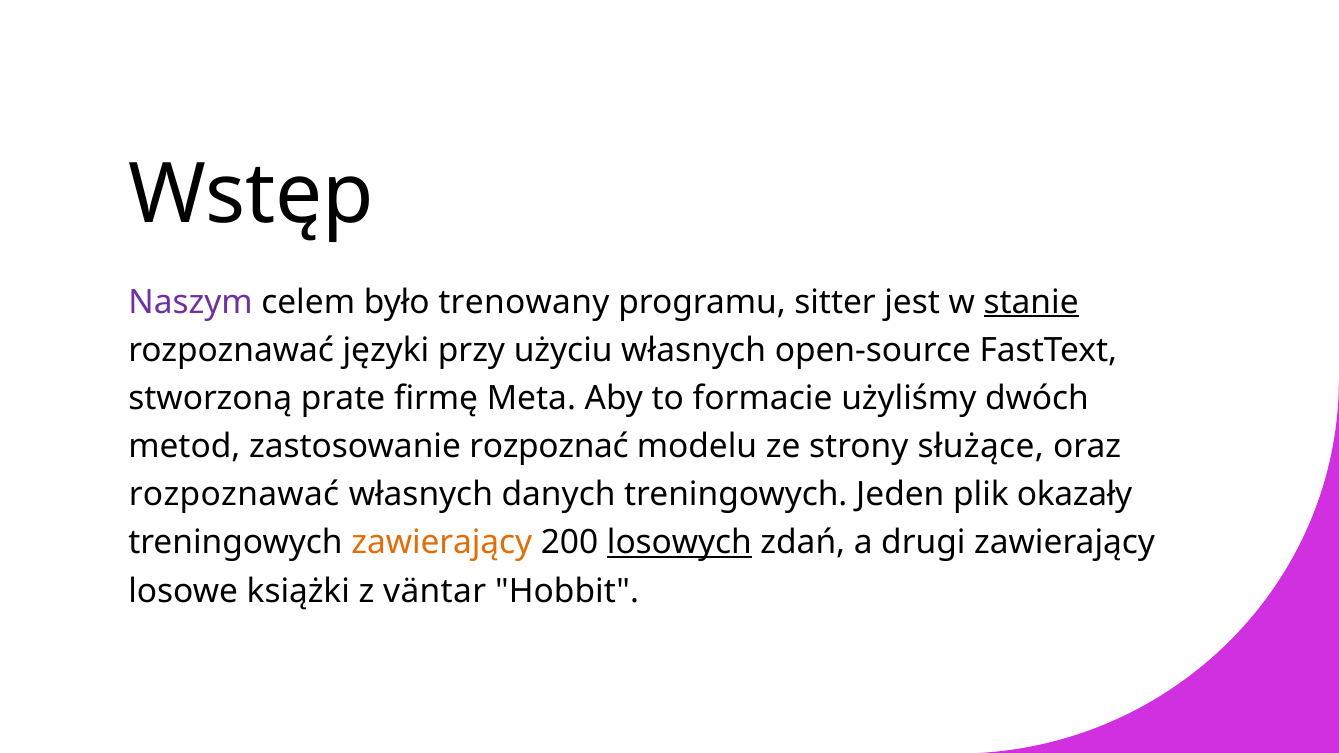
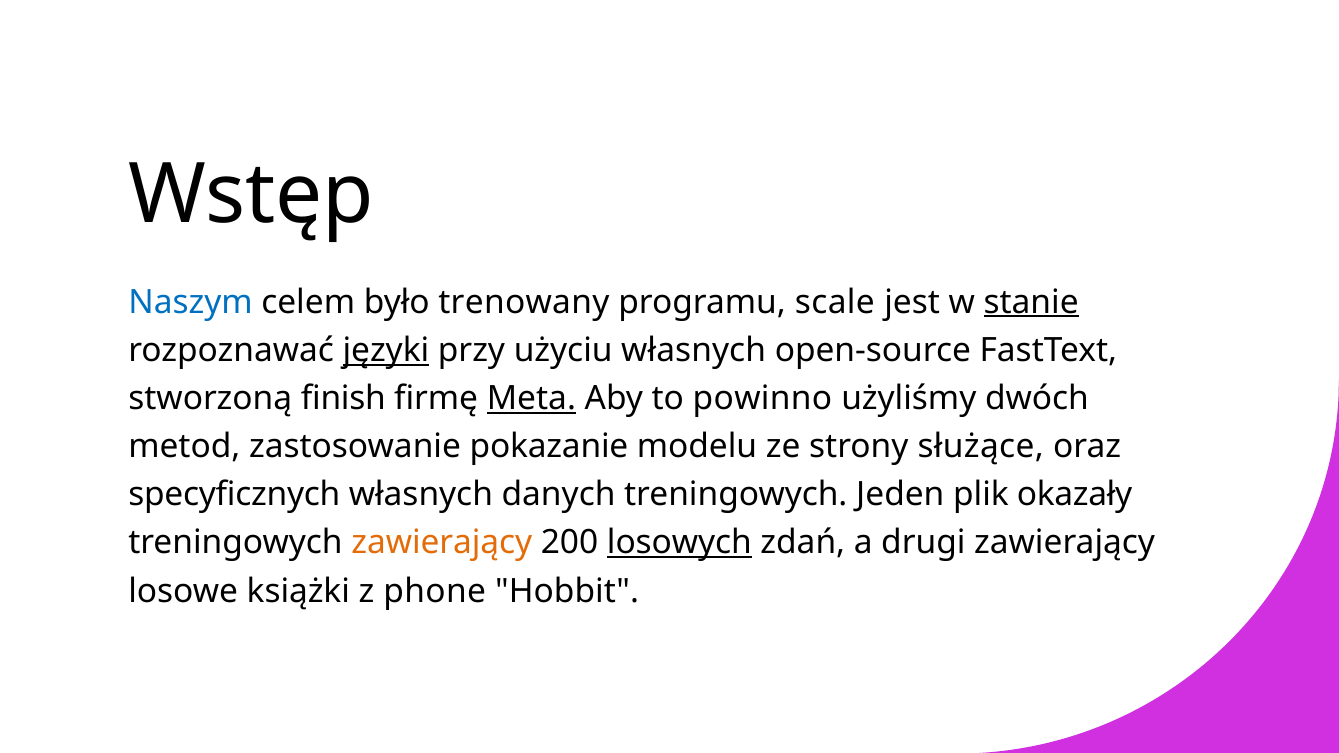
Naszym colour: purple -> blue
sitter: sitter -> scale
języki underline: none -> present
prate: prate -> finish
Meta underline: none -> present
formacie: formacie -> powinno
rozpoznać: rozpoznać -> pokazanie
rozpoznawać at (234, 495): rozpoznawać -> specyficznych
väntar: väntar -> phone
